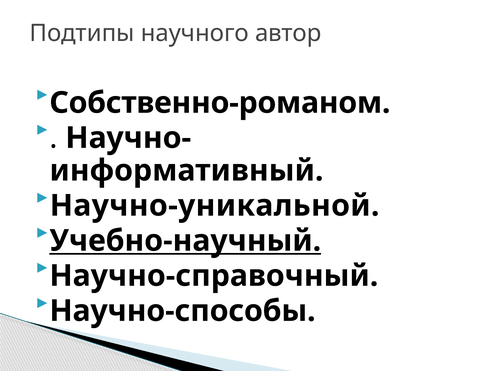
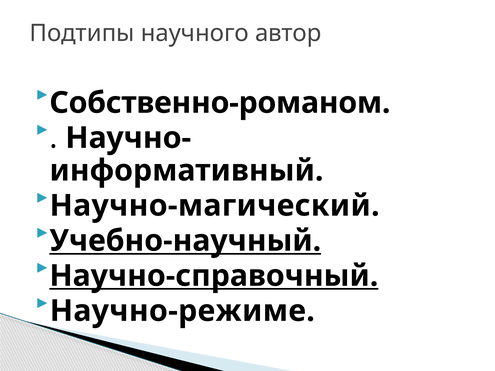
Научно-уникальной: Научно-уникальной -> Научно-магический
Научно-справочный underline: none -> present
Научно-способы: Научно-способы -> Научно-режиме
